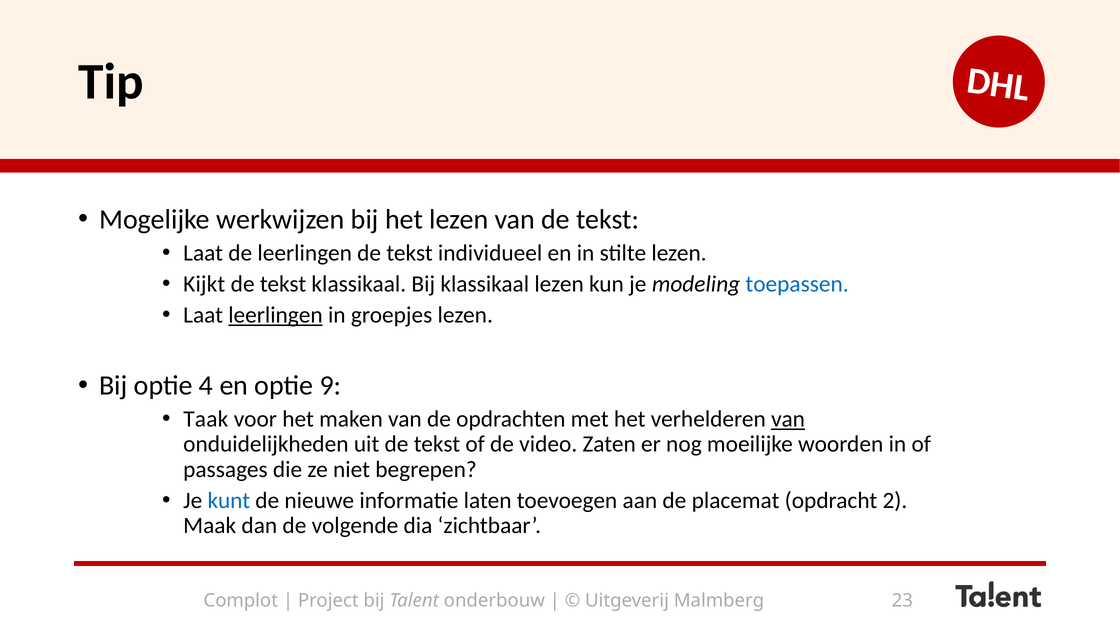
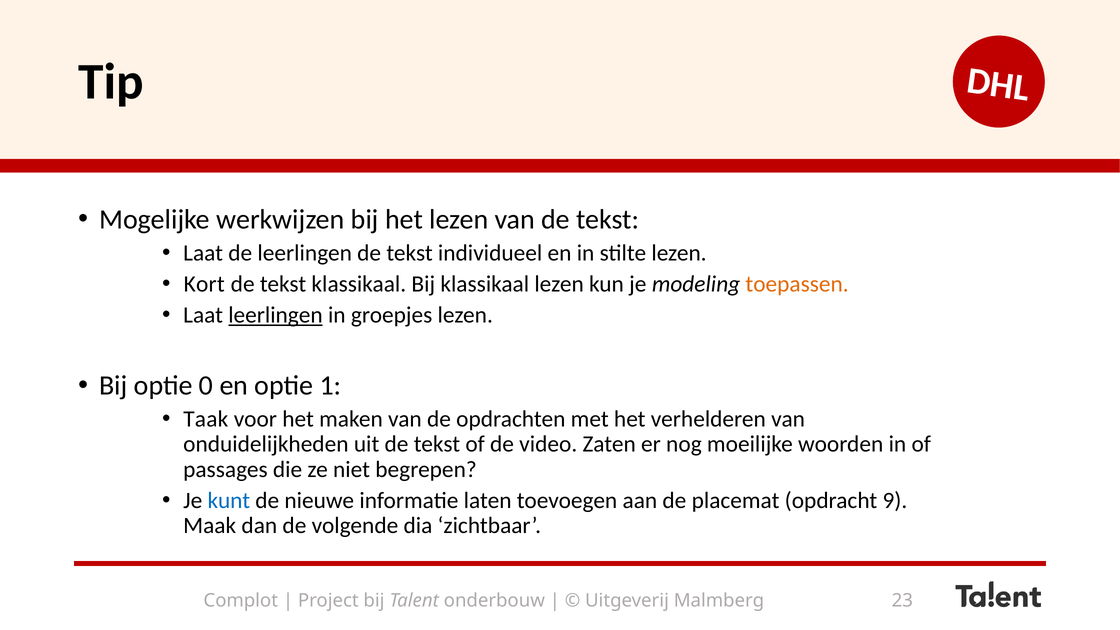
Kijkt: Kijkt -> Kort
toepassen colour: blue -> orange
4: 4 -> 0
9: 9 -> 1
van at (788, 419) underline: present -> none
2: 2 -> 9
